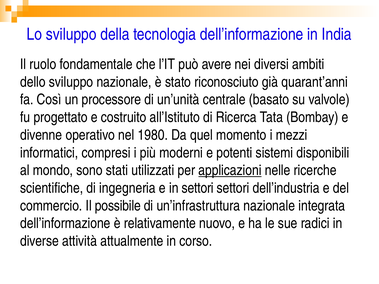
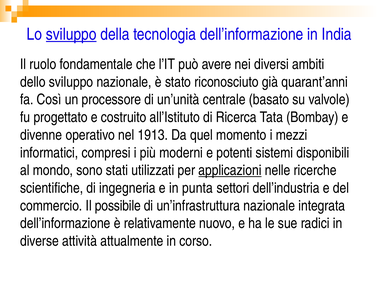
sviluppo at (71, 34) underline: none -> present
1980: 1980 -> 1913
in settori: settori -> punta
